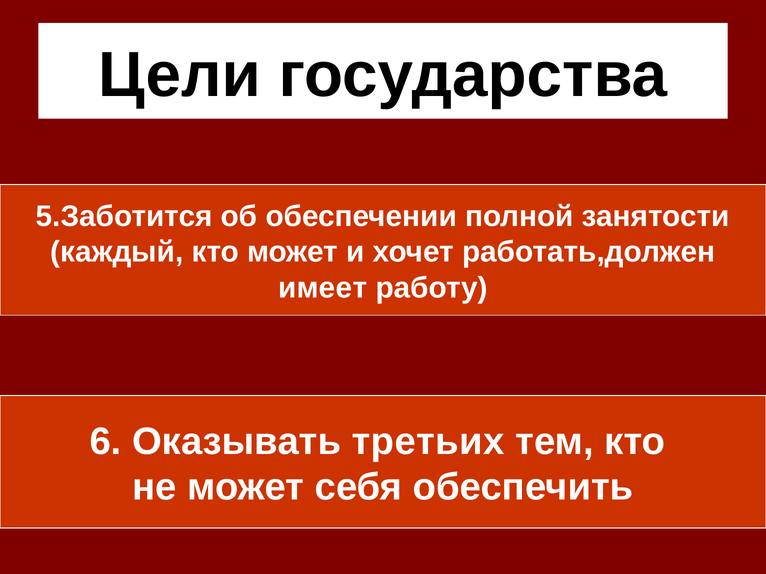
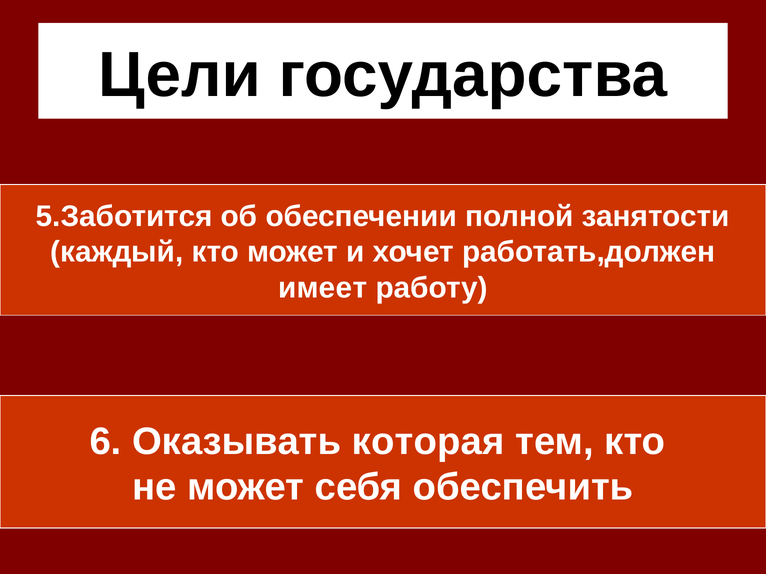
третьих: третьих -> которая
